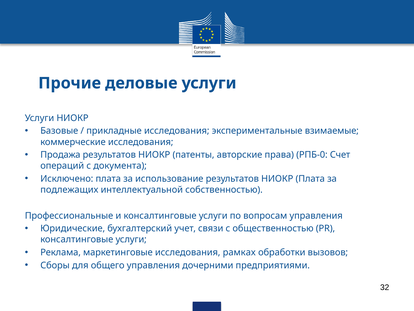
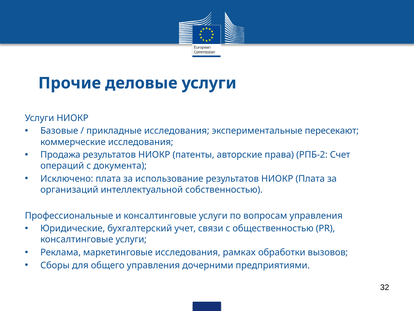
взимаемые: взимаемые -> пересекают
РПБ-0: РПБ-0 -> РПБ-2
подлежащих: подлежащих -> организаций
